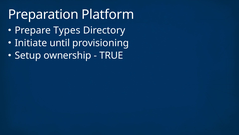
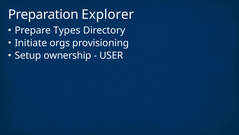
Platform: Platform -> Explorer
until: until -> orgs
TRUE: TRUE -> USER
